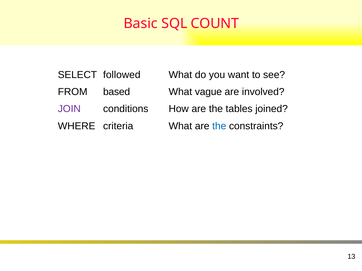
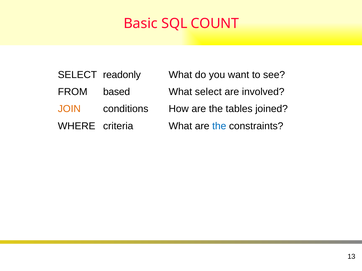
followed: followed -> readonly
What vague: vague -> select
JOIN colour: purple -> orange
